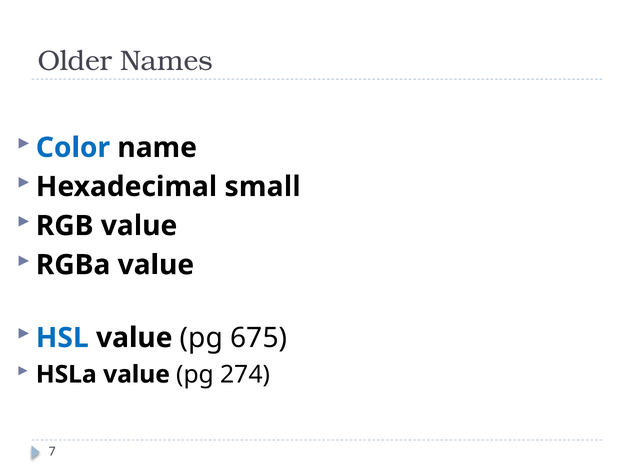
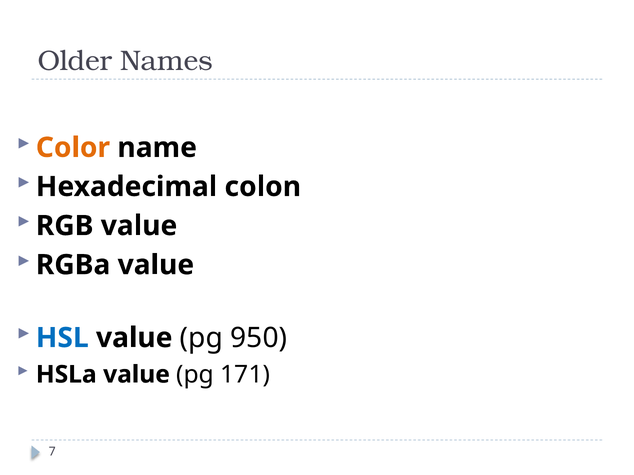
Color colour: blue -> orange
small: small -> colon
675: 675 -> 950
274: 274 -> 171
